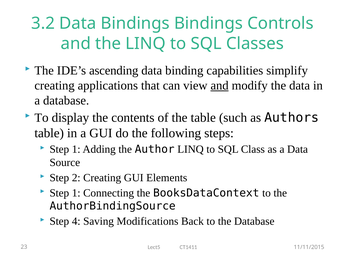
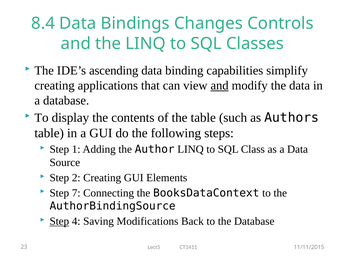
3.2: 3.2 -> 8.4
Bindings Bindings: Bindings -> Changes
1 at (76, 193): 1 -> 7
Step at (59, 221) underline: none -> present
